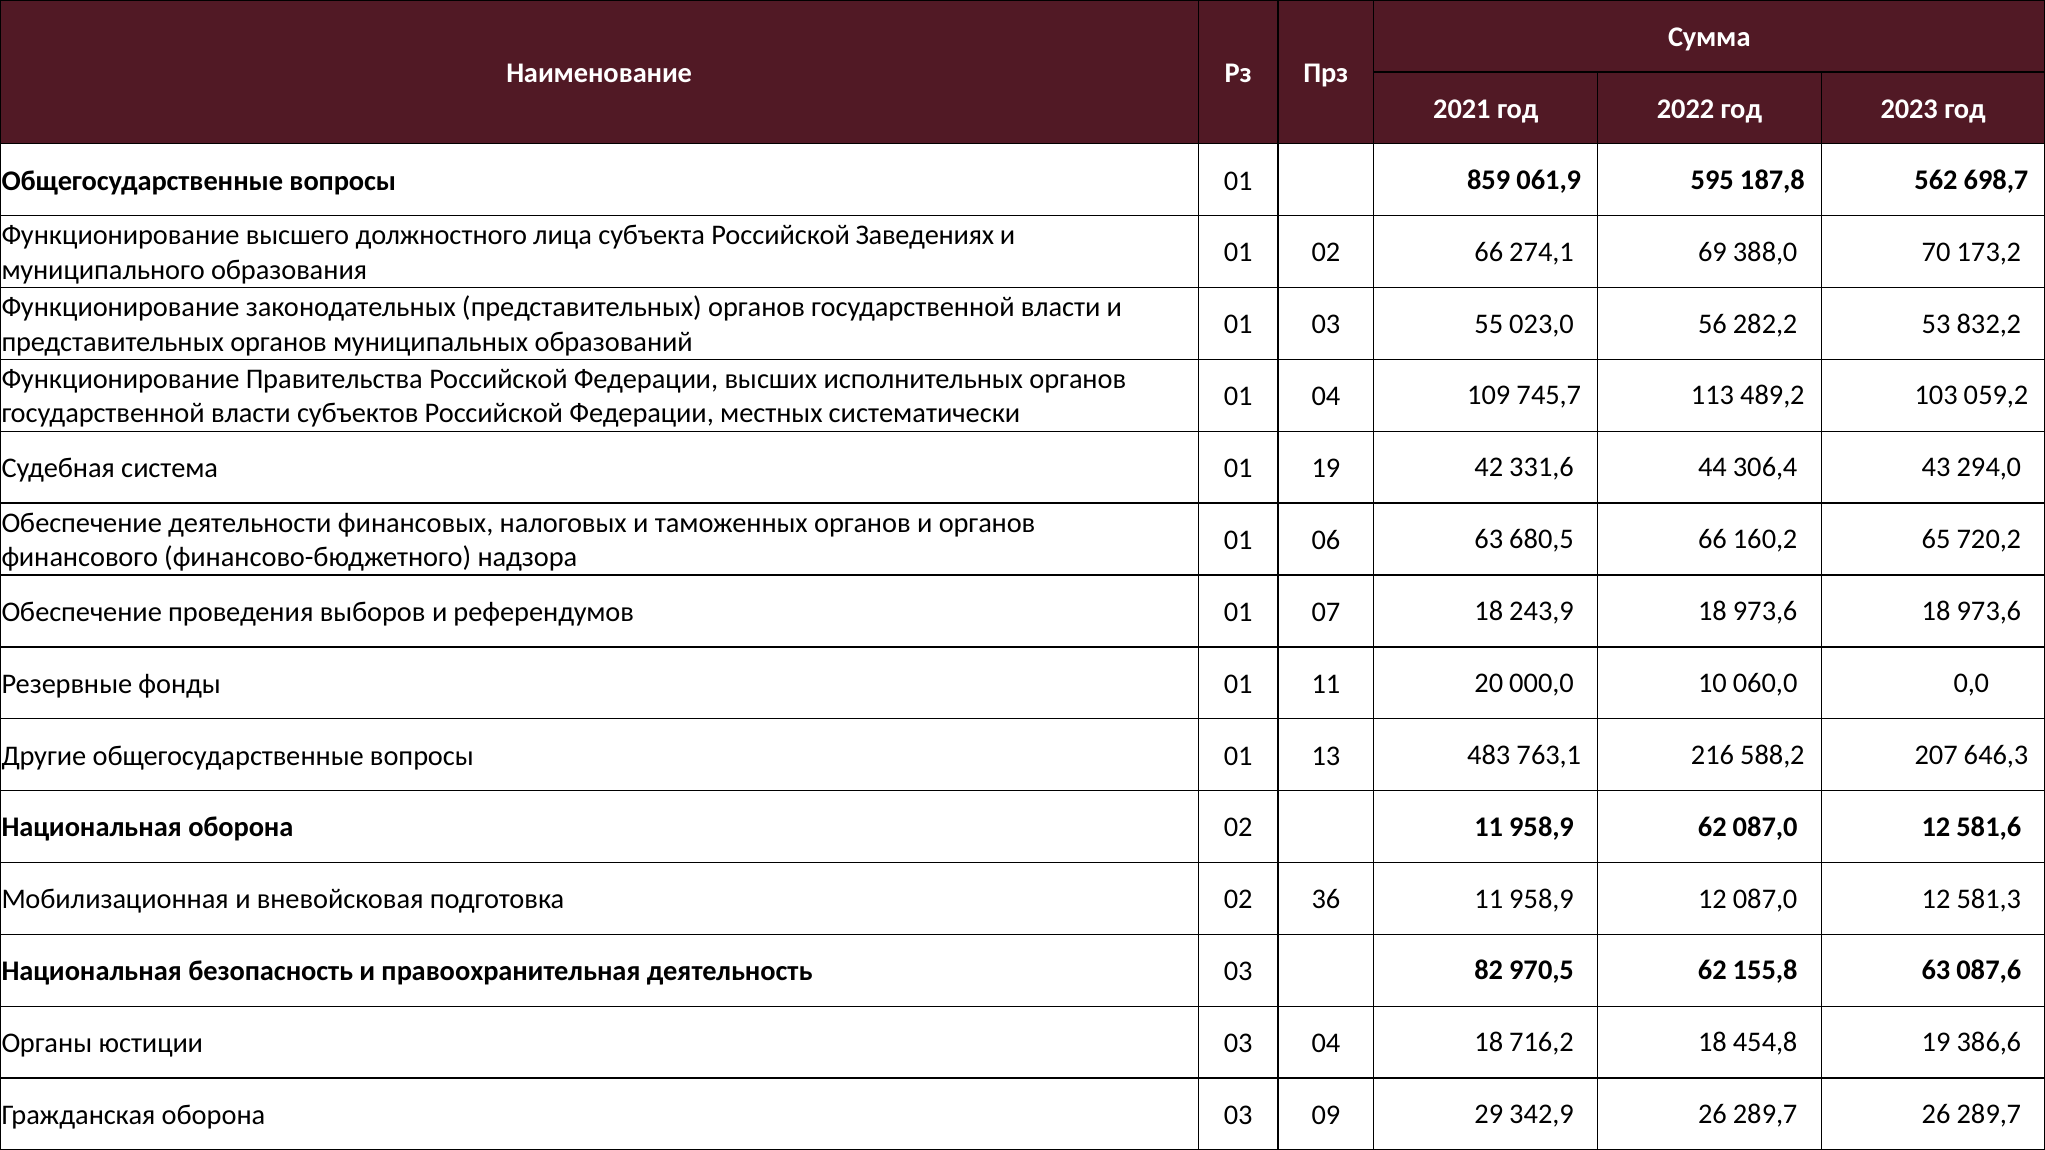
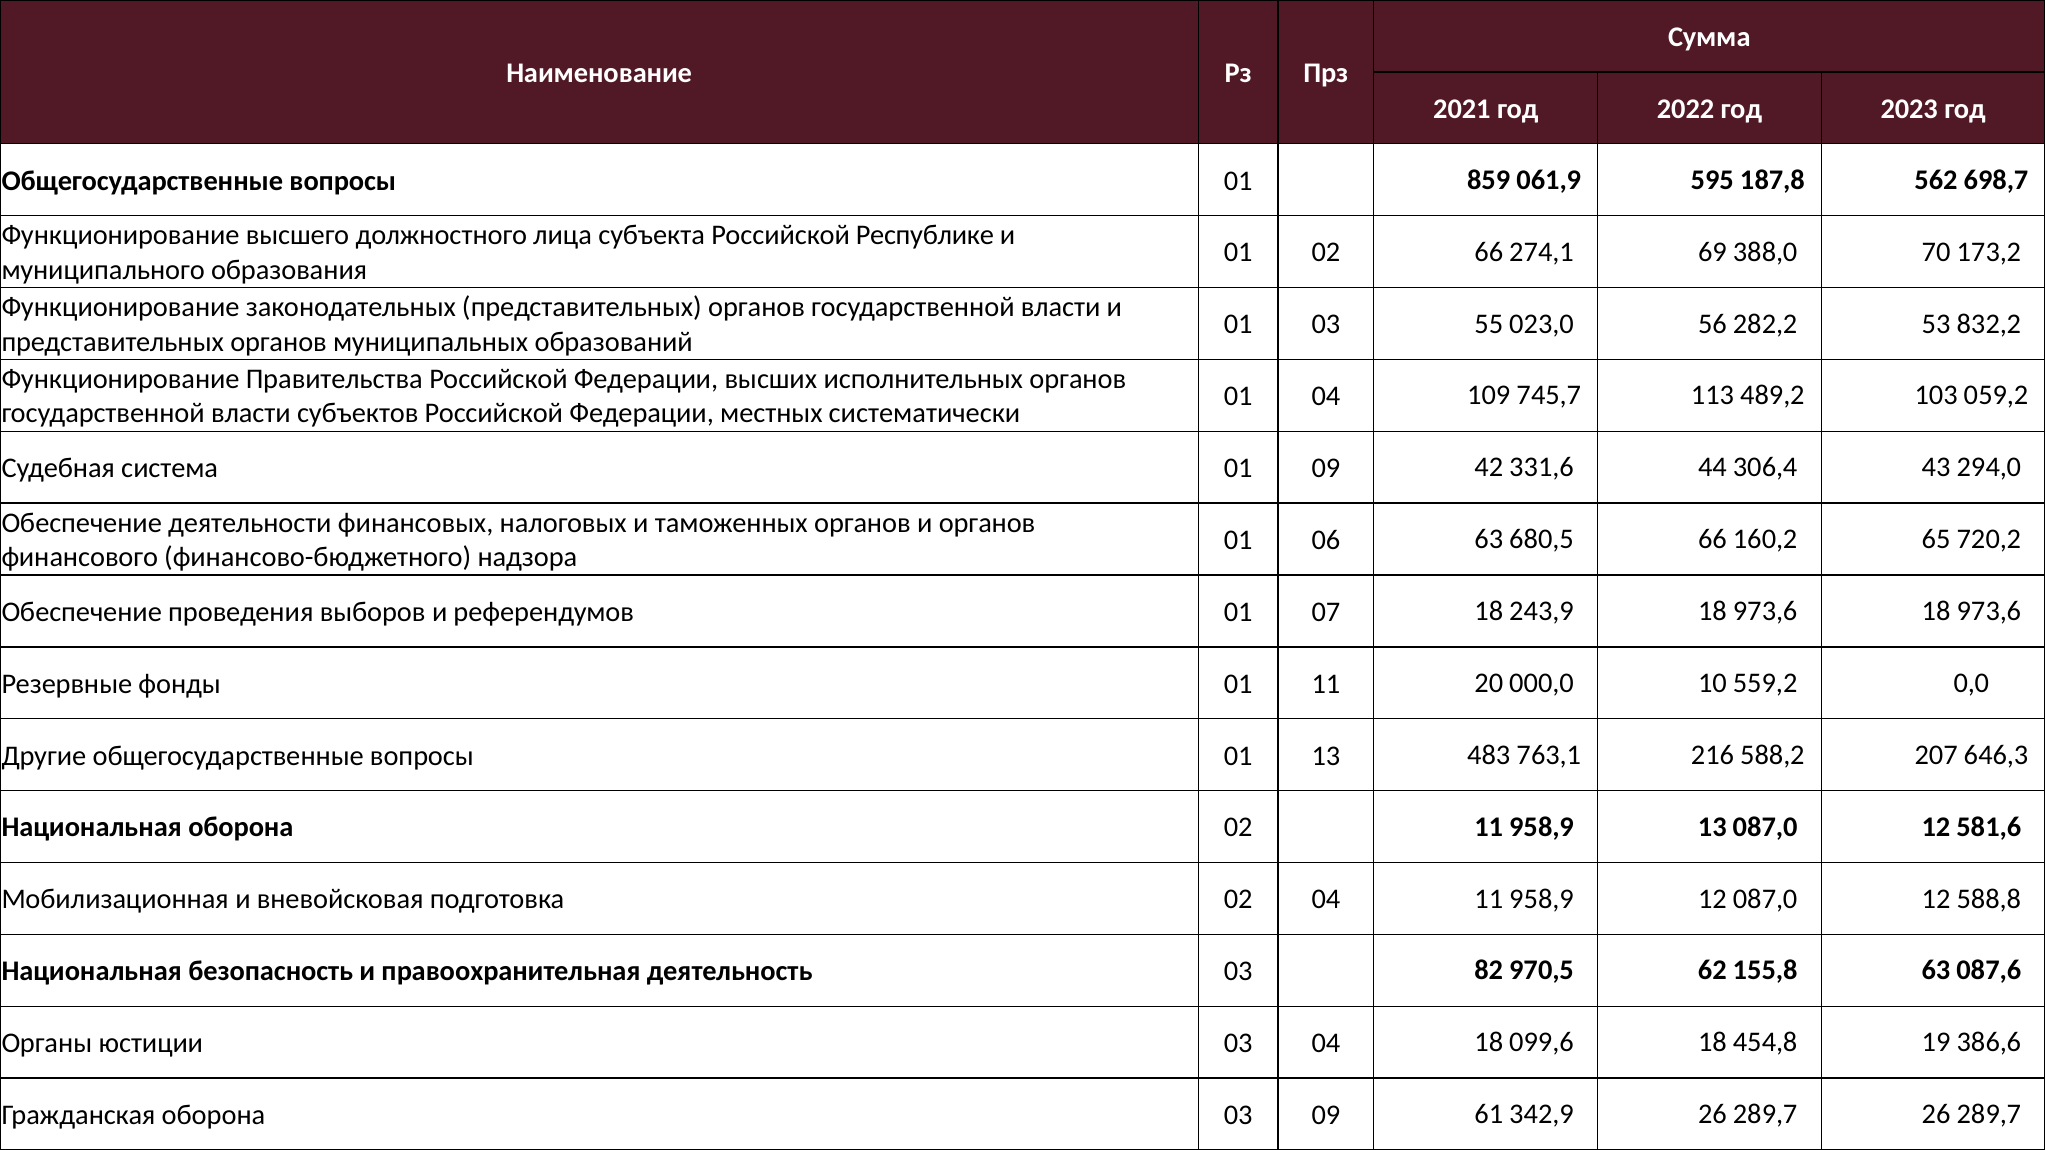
Заведениях: Заведениях -> Республике
01 19: 19 -> 09
060,0: 060,0 -> 559,2
958,9 62: 62 -> 13
02 36: 36 -> 04
581,3: 581,3 -> 588,8
716,2: 716,2 -> 099,6
29: 29 -> 61
